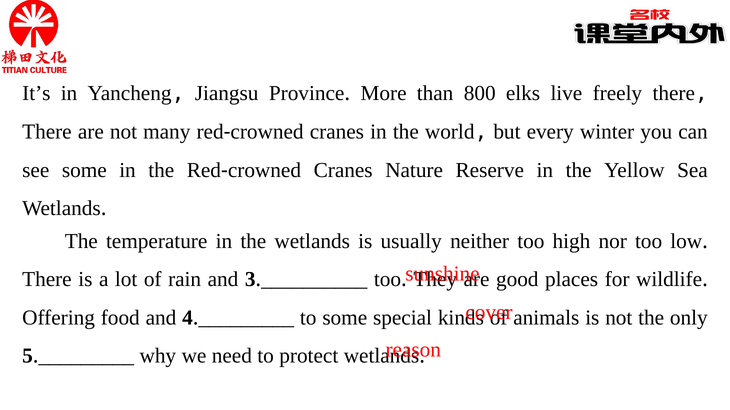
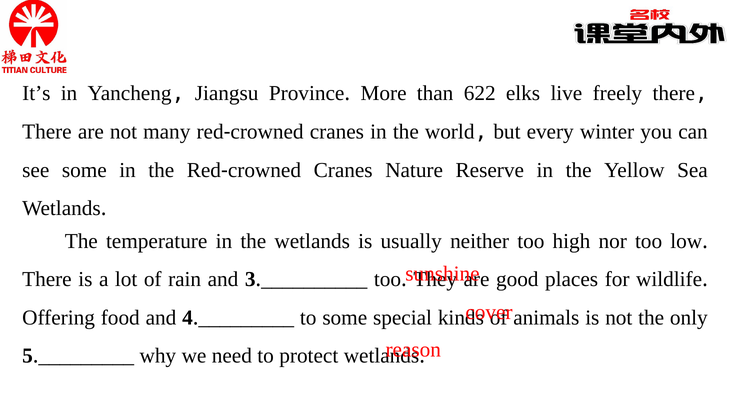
800: 800 -> 622
